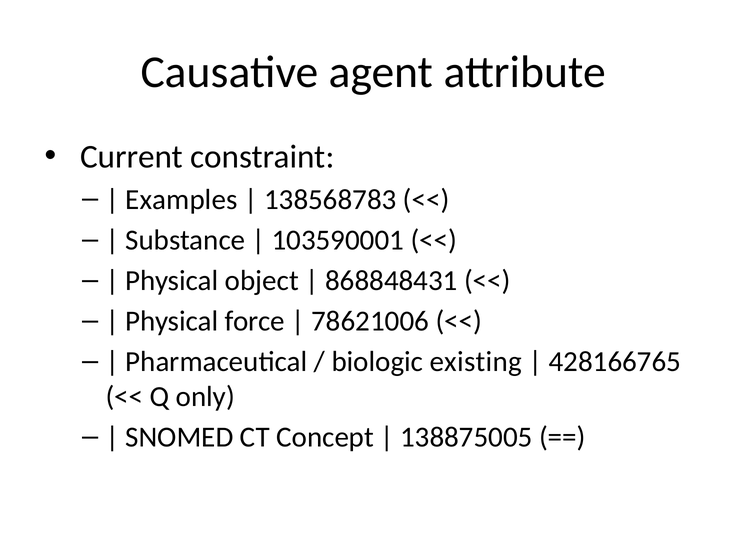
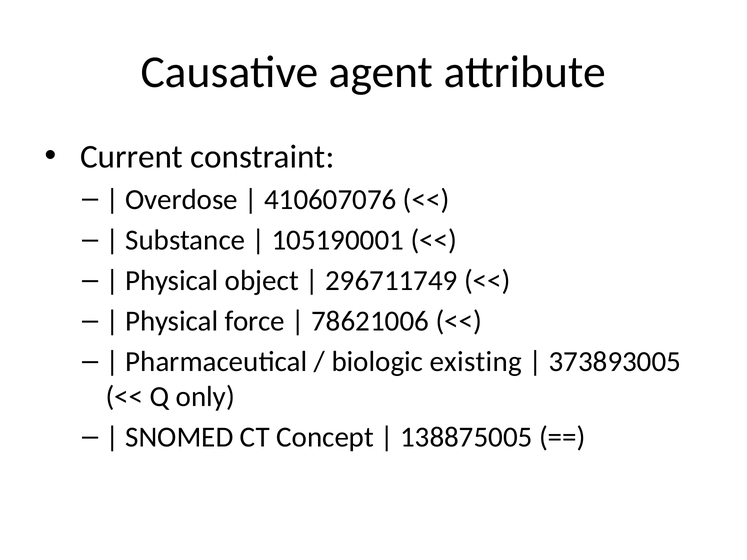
Examples: Examples -> Overdose
138568783: 138568783 -> 410607076
103590001: 103590001 -> 105190001
868848431: 868848431 -> 296711749
428166765: 428166765 -> 373893005
